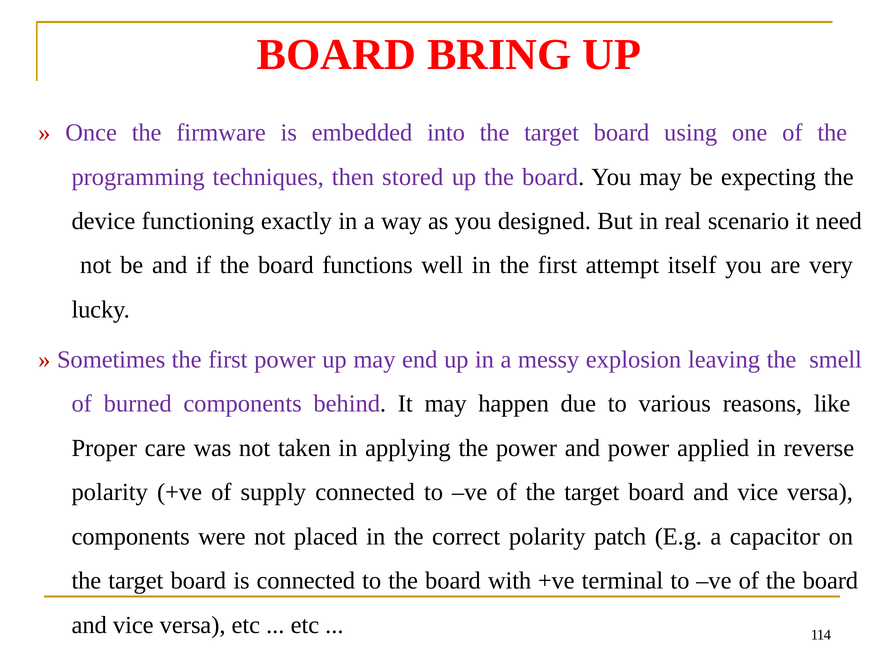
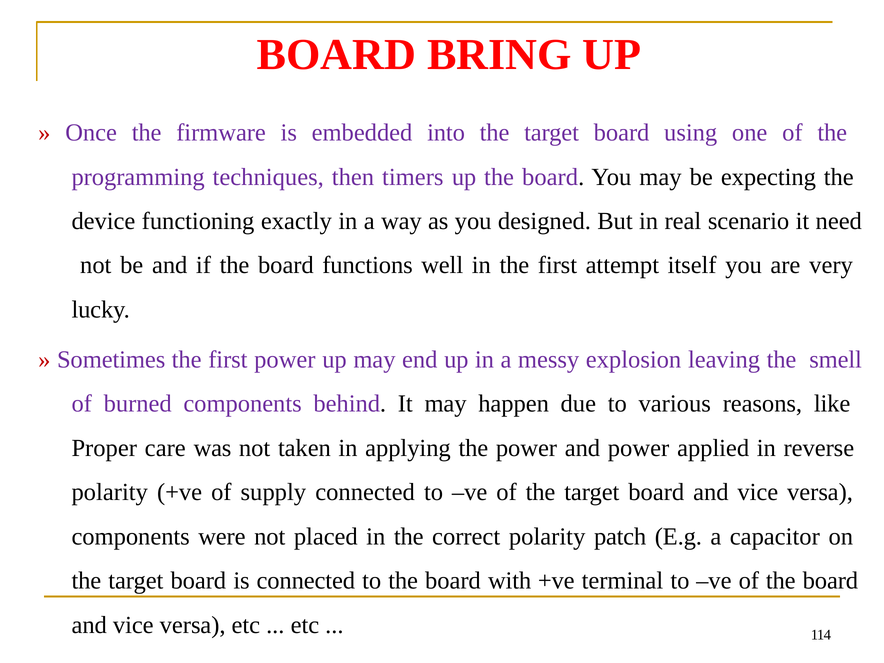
stored: stored -> timers
